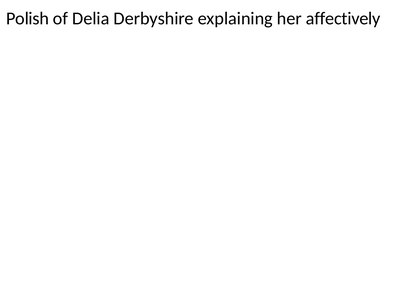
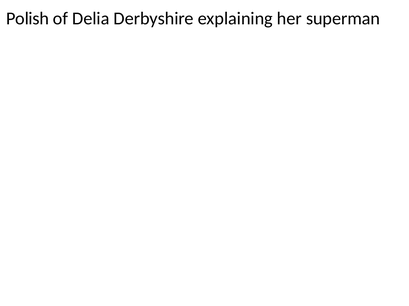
affectively: affectively -> superman
